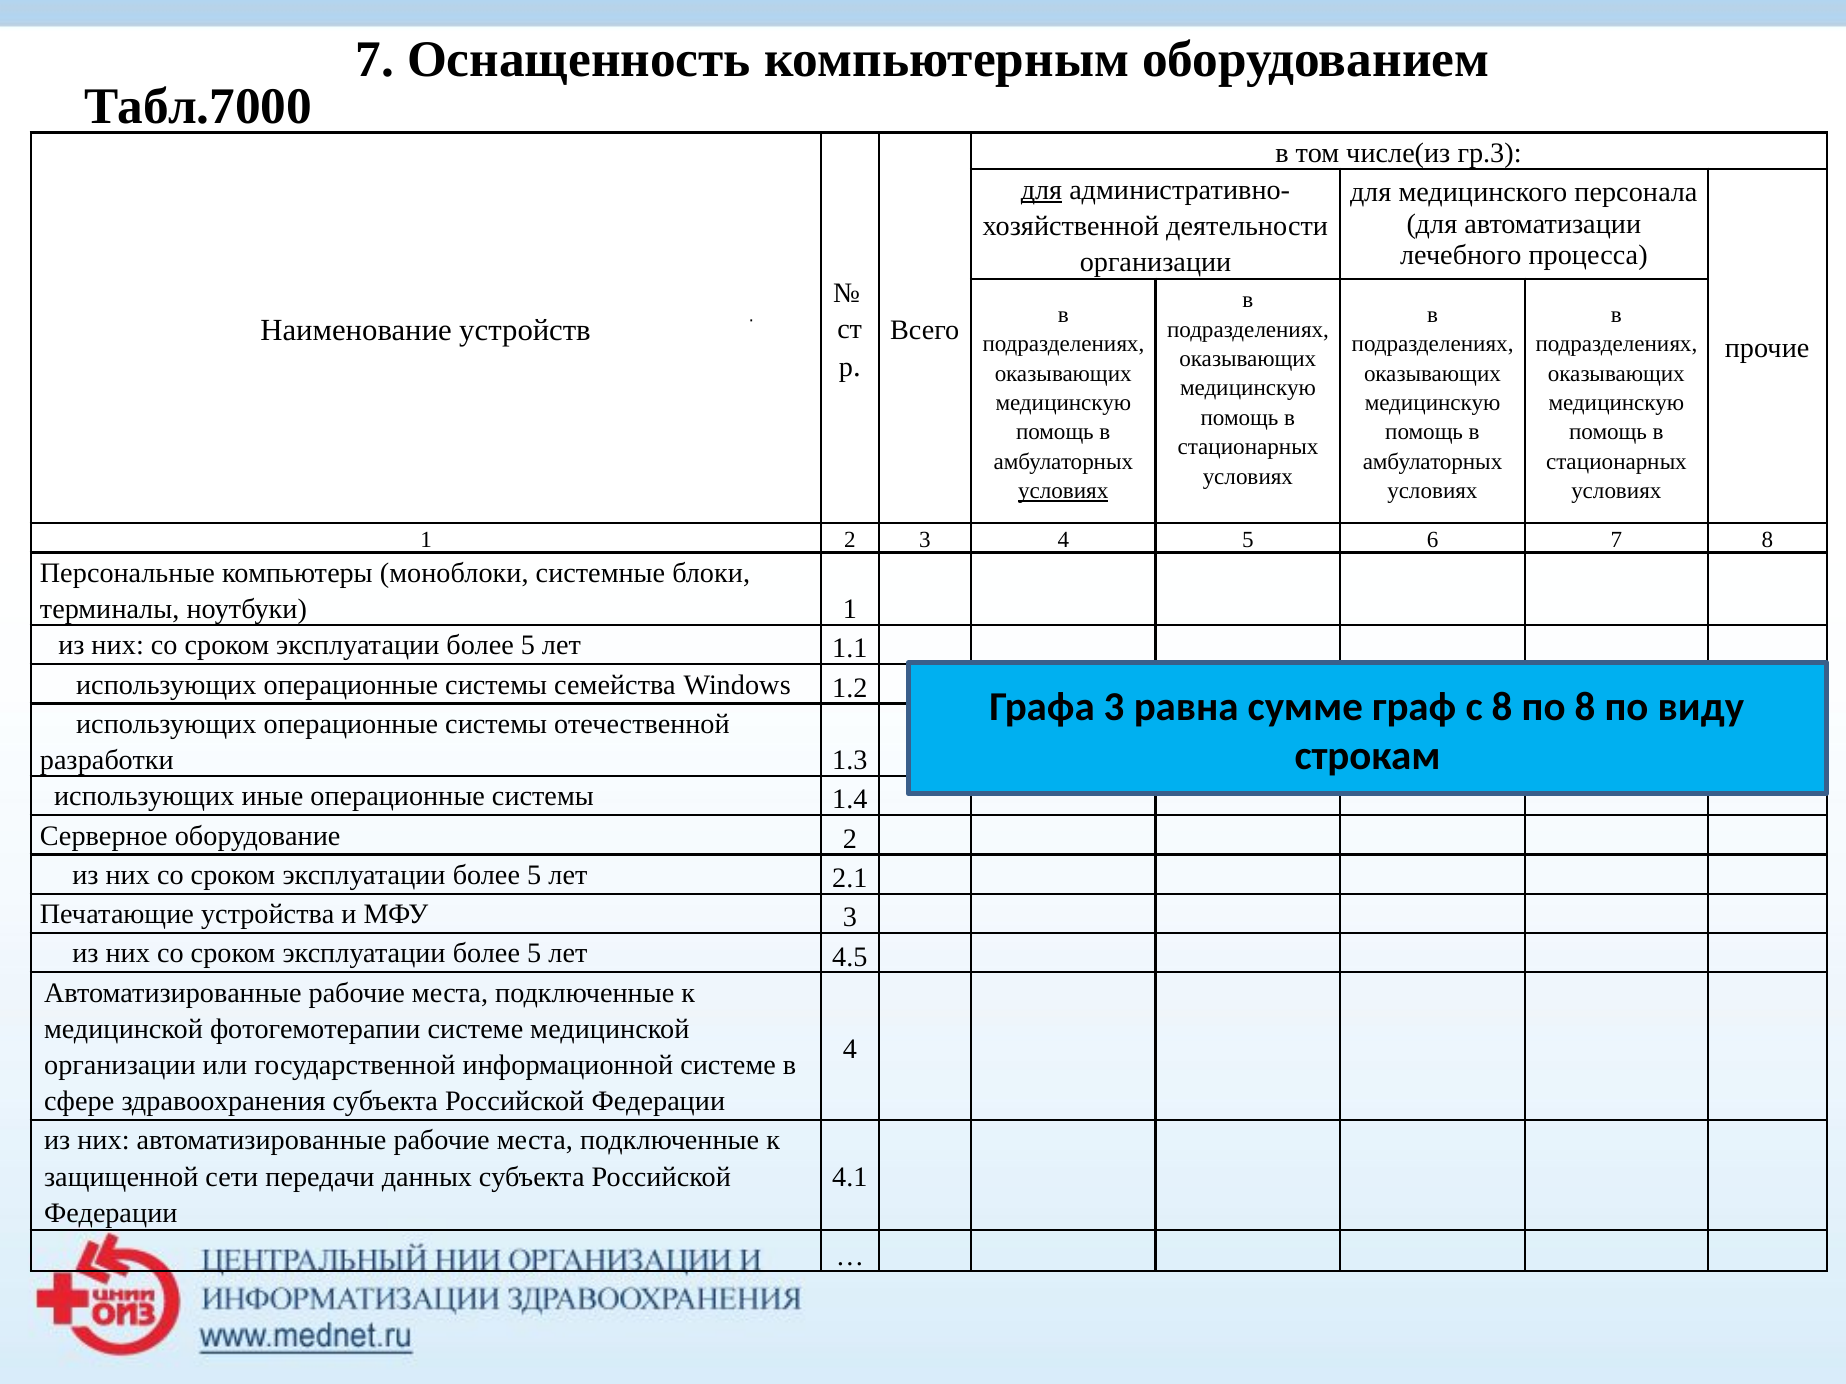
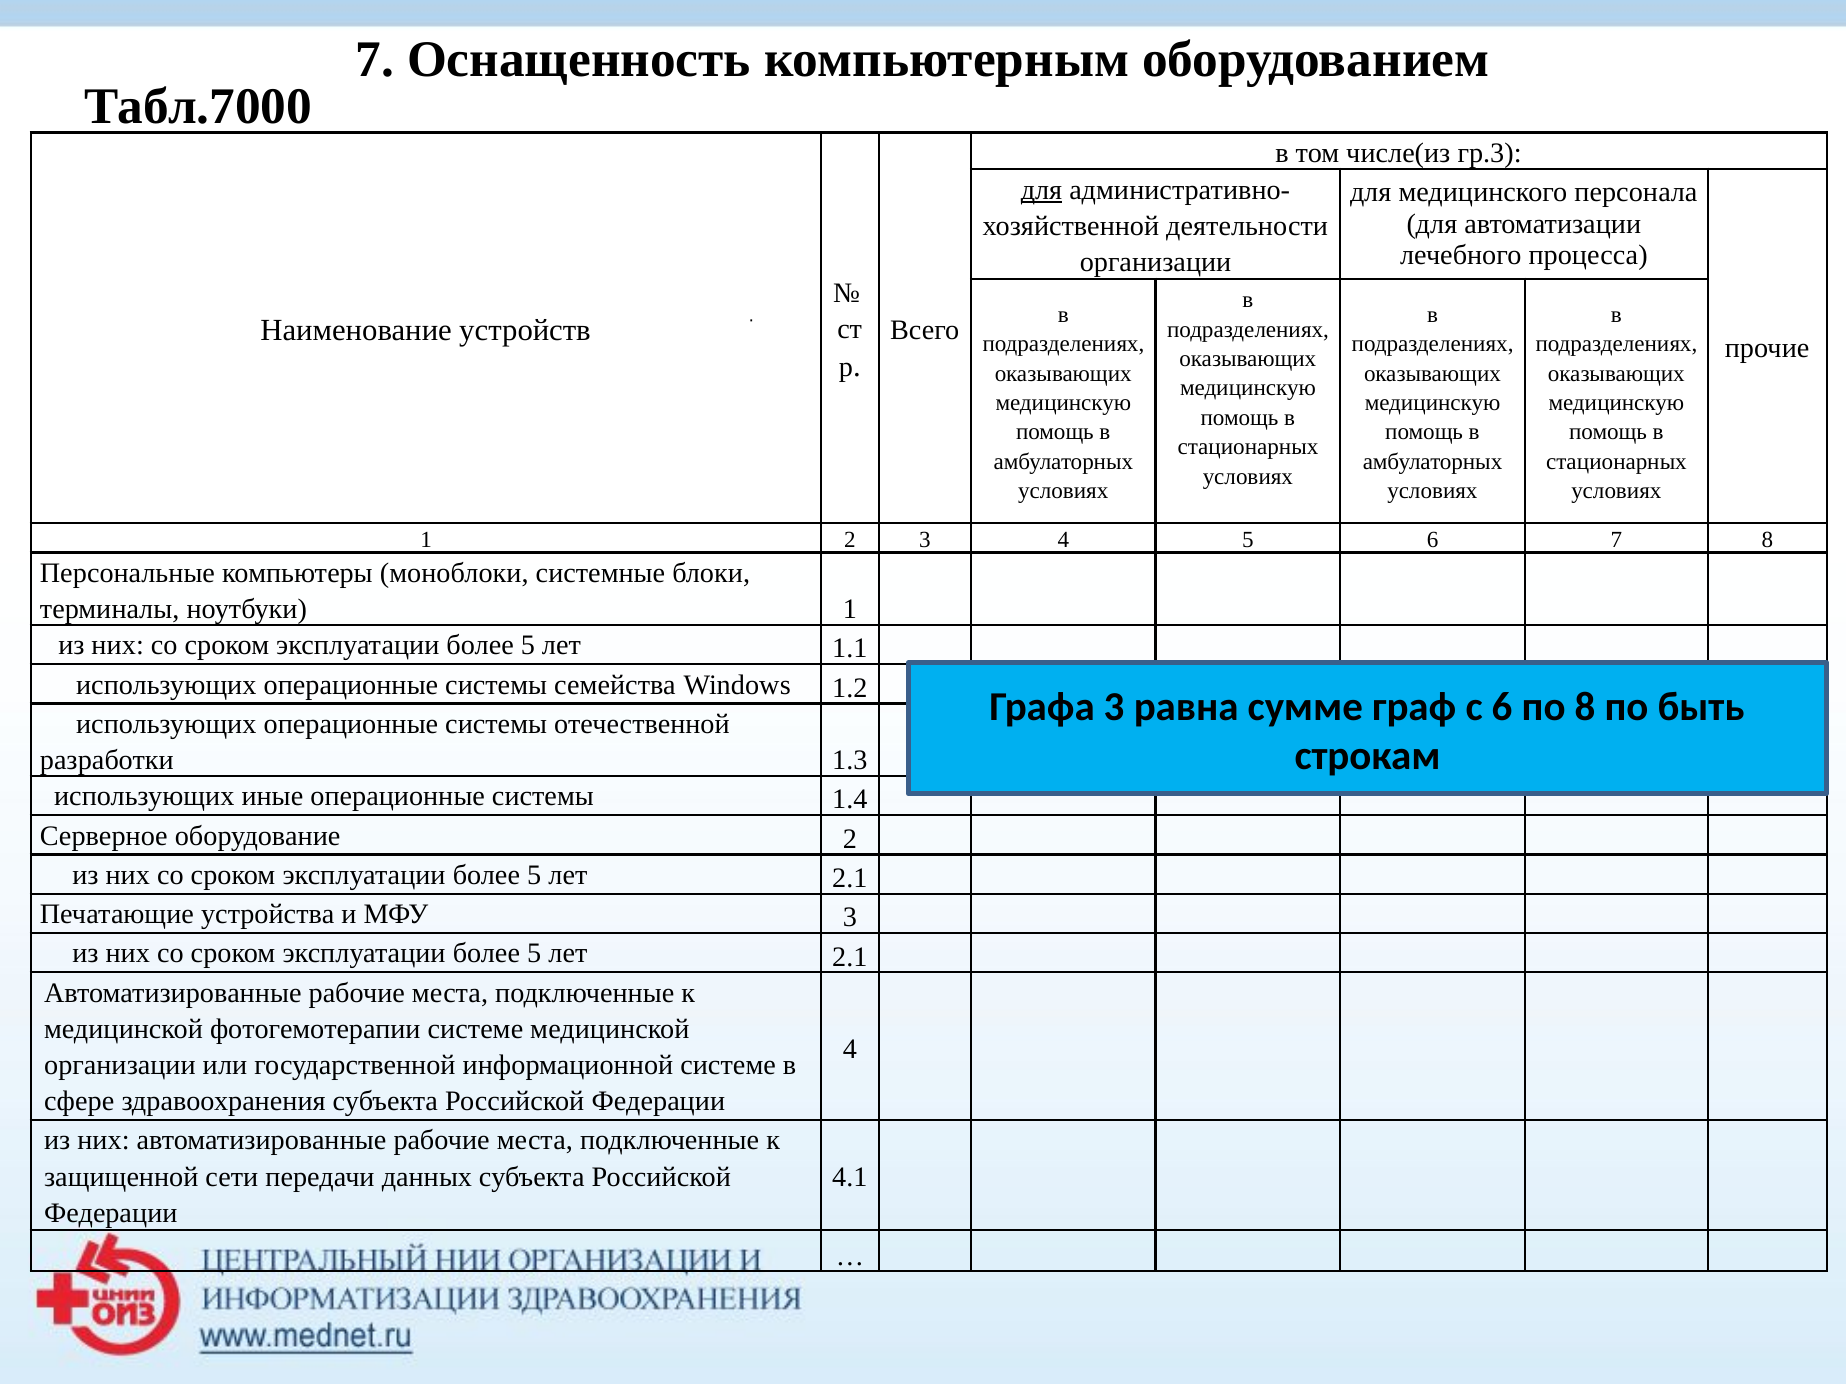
условиях at (1063, 491) underline: present -> none
с 8: 8 -> 6
виду: виду -> быть
4.5 at (850, 957): 4.5 -> 2.1
